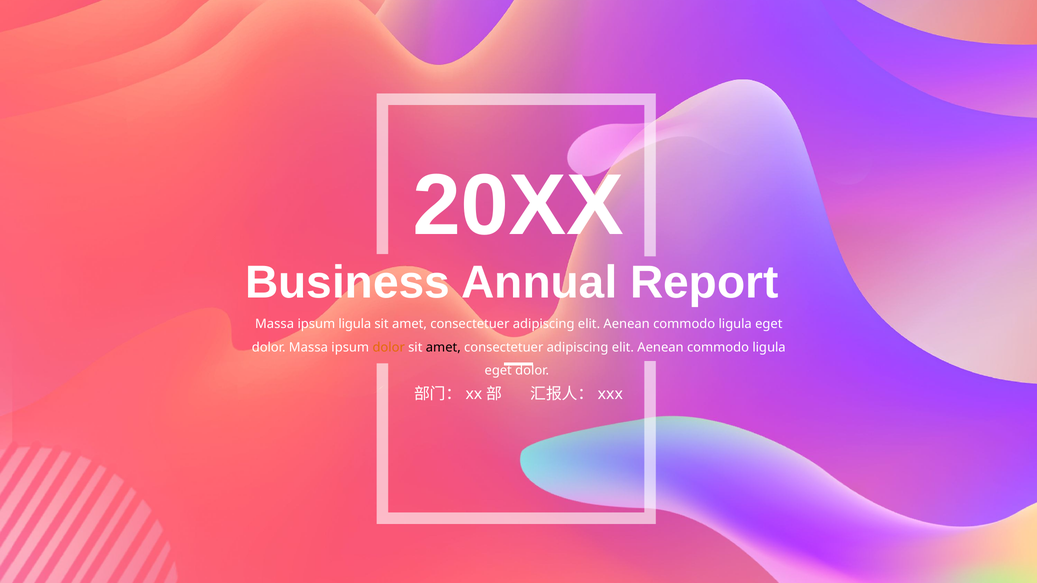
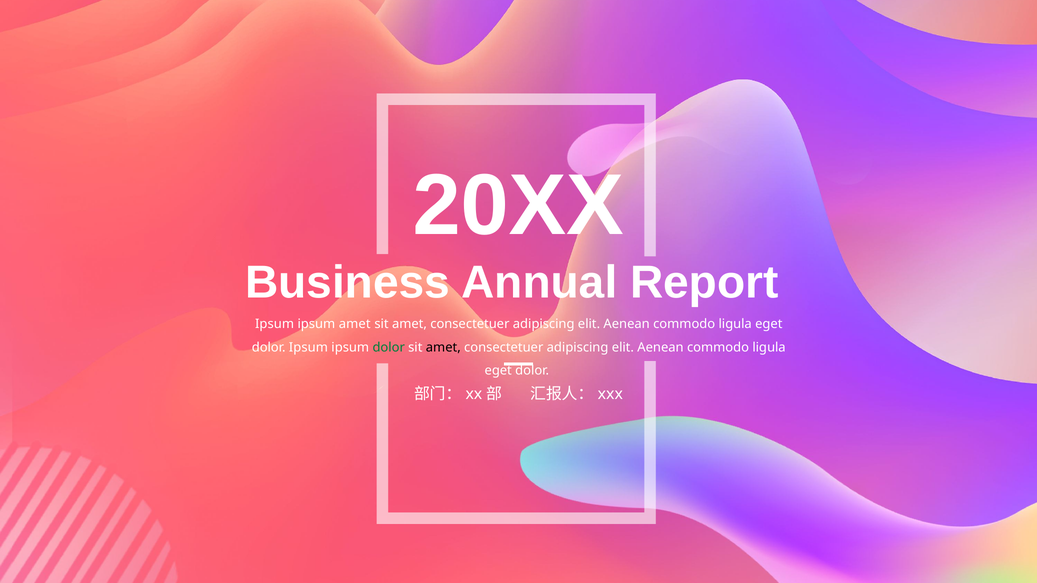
Massa at (275, 324): Massa -> Ipsum
ipsum ligula: ligula -> amet
dolor Massa: Massa -> Ipsum
dolor at (389, 348) colour: orange -> green
